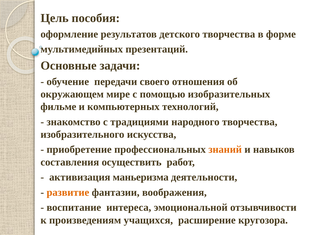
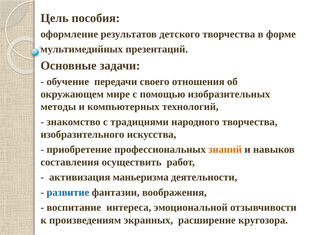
фильме: фильме -> методы
развитие colour: orange -> blue
учащихся: учащихся -> экранных
